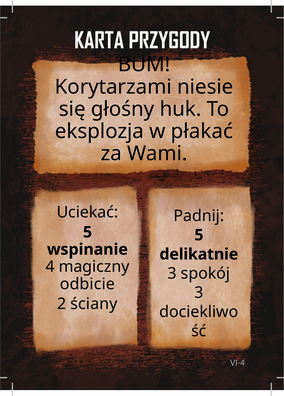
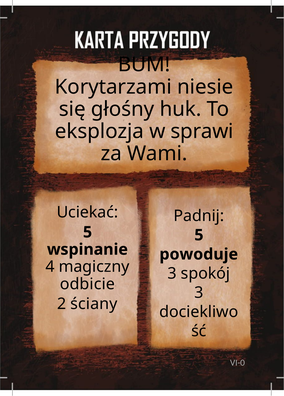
płakać: płakać -> sprawi
delikatnie: delikatnie -> powoduje
VI-4: VI-4 -> VI-0
